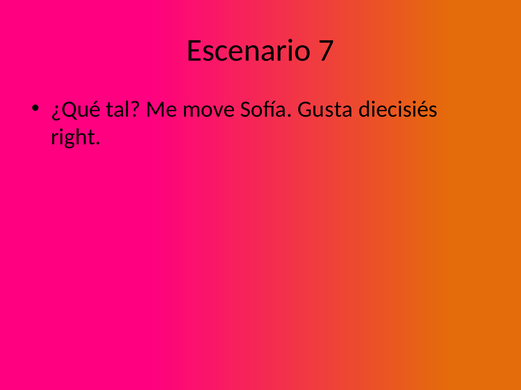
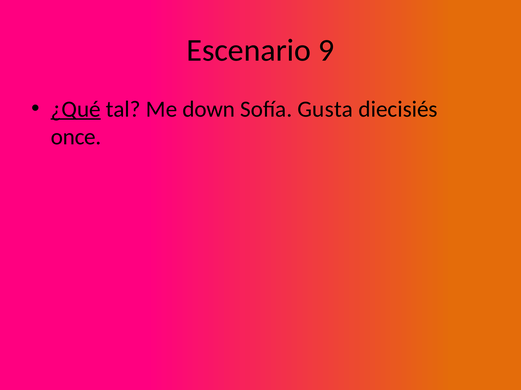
7: 7 -> 9
¿Qué underline: none -> present
move: move -> down
right: right -> once
